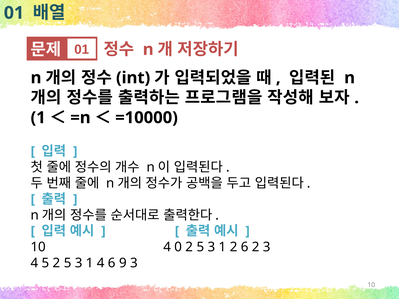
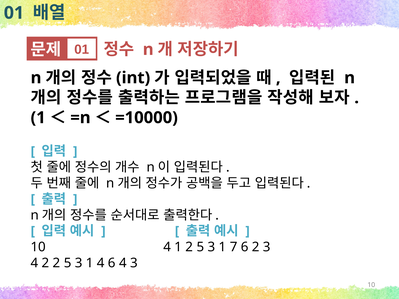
4 0: 0 -> 1
1 2: 2 -> 7
4 5: 5 -> 2
6 9: 9 -> 4
